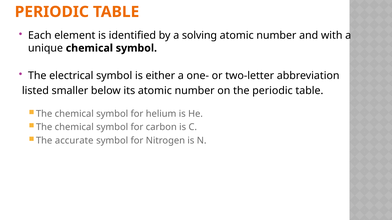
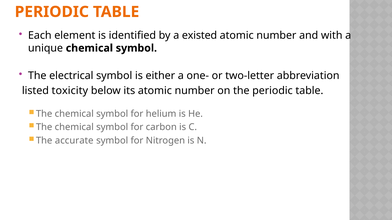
solving: solving -> existed
smaller: smaller -> toxicity
